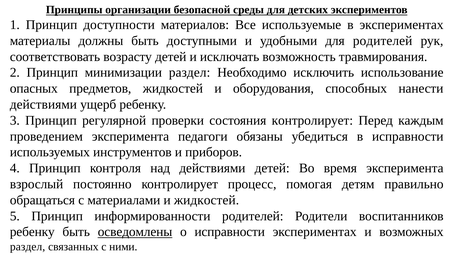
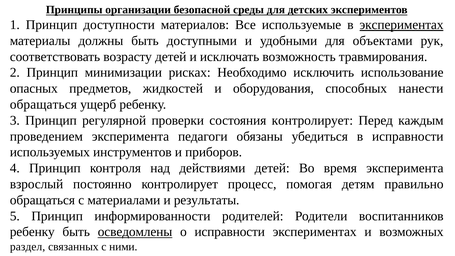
экспериментах at (402, 25) underline: none -> present
для родителей: родителей -> объектами
минимизации раздел: раздел -> рисках
действиями at (43, 104): действиями -> обращаться
и жидкостей: жидкостей -> результаты
